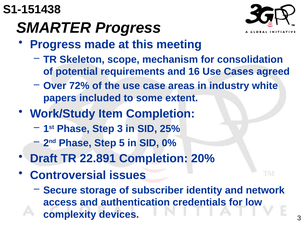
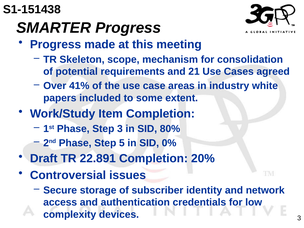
16: 16 -> 21
72%: 72% -> 41%
25%: 25% -> 80%
